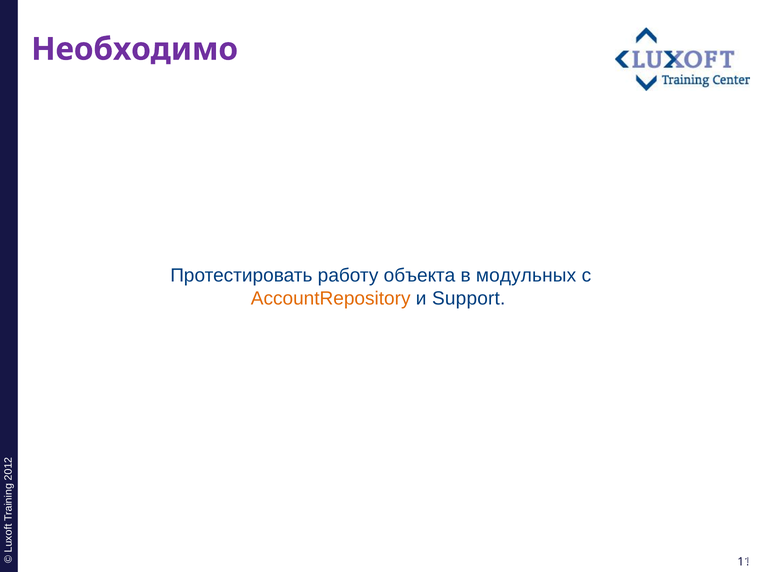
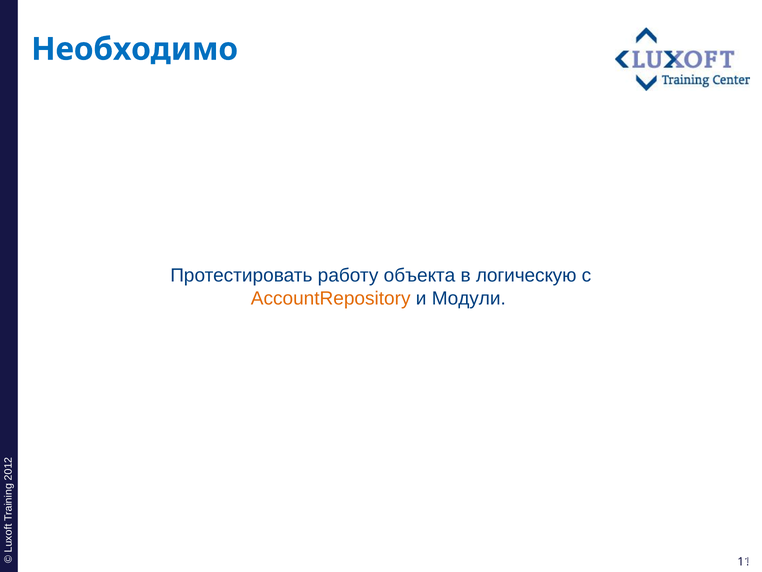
Необходимо colour: purple -> blue
модульных: модульных -> логическую
Support: Support -> Модули
